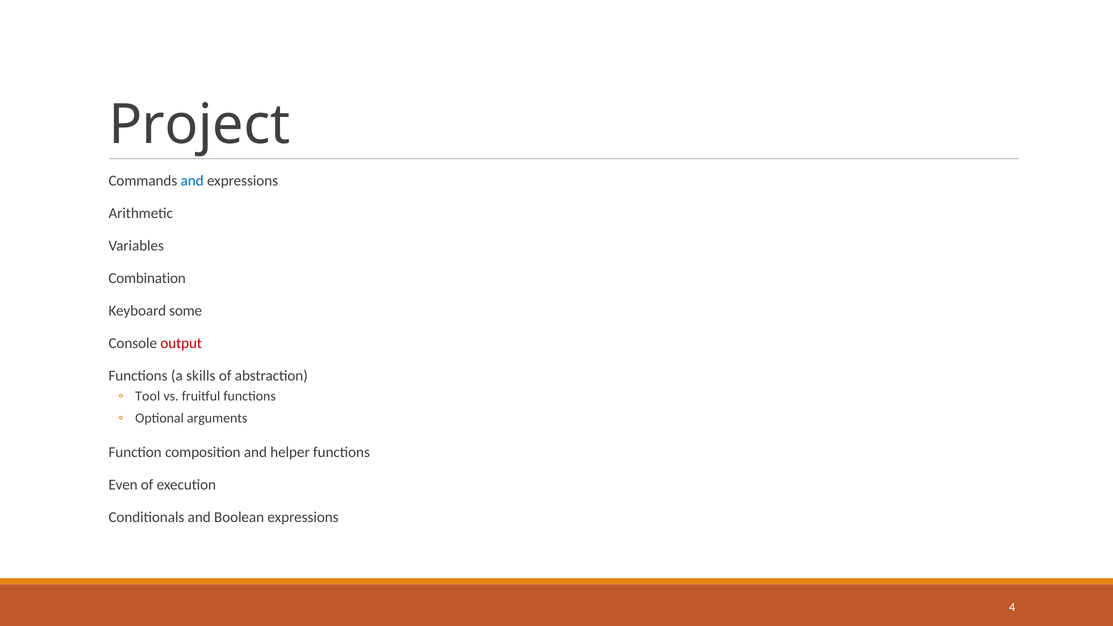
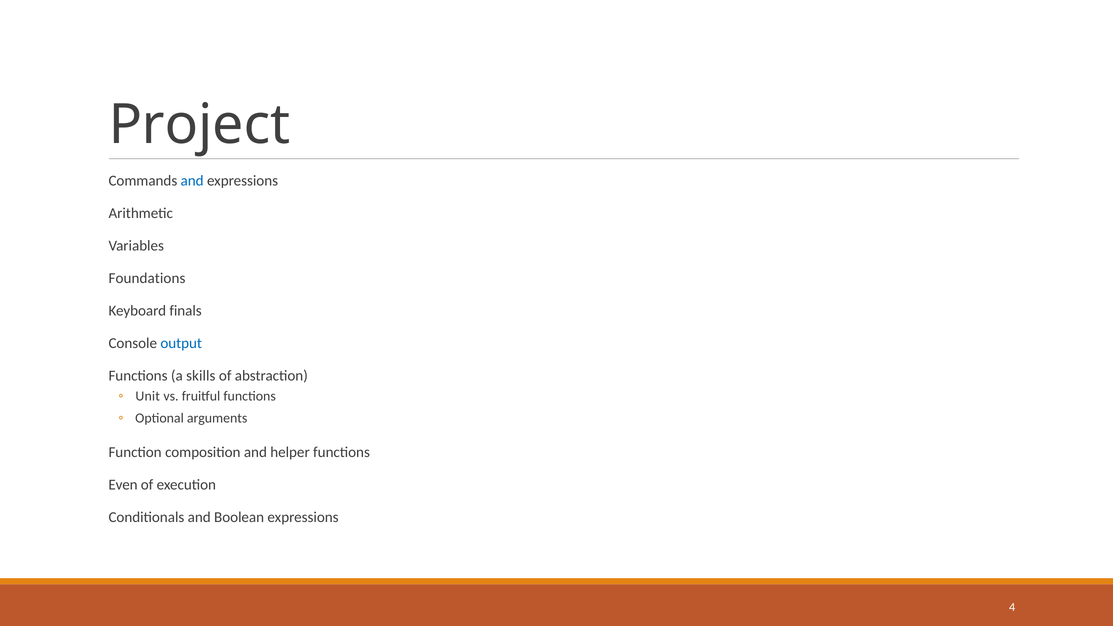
Combination: Combination -> Foundations
some: some -> finals
output colour: red -> blue
Tool: Tool -> Unit
